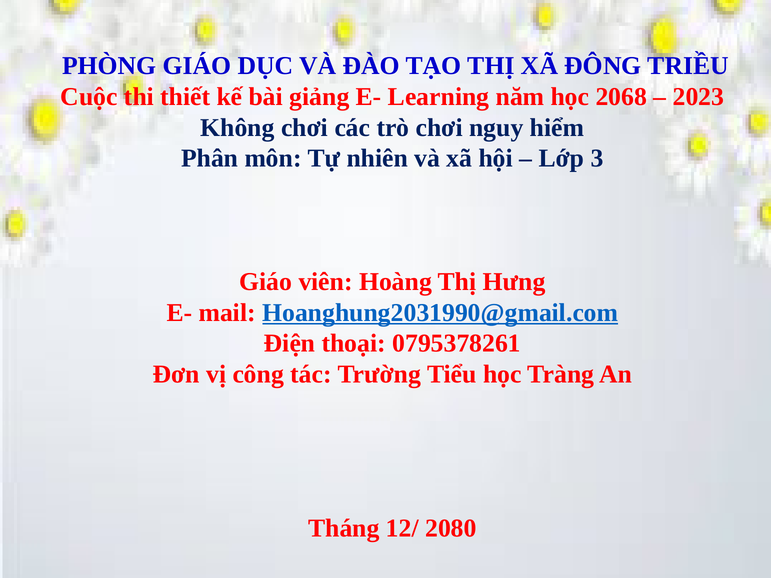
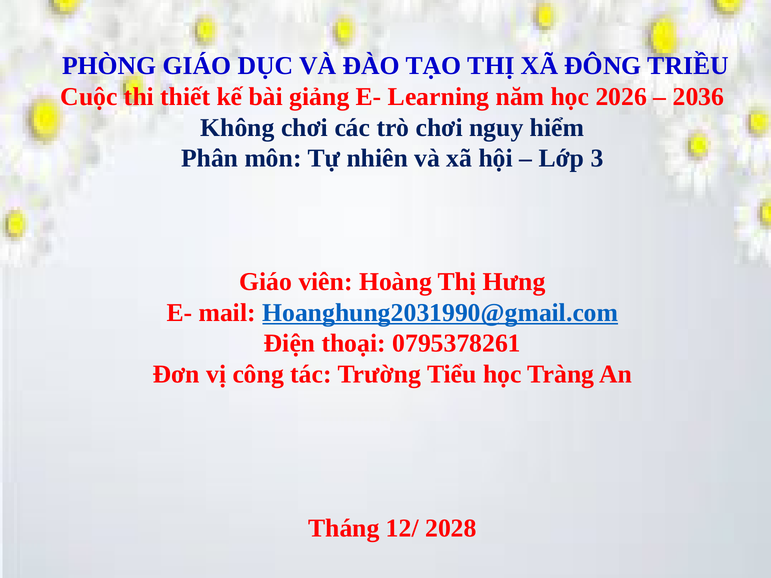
2068: 2068 -> 2026
2023: 2023 -> 2036
2080: 2080 -> 2028
